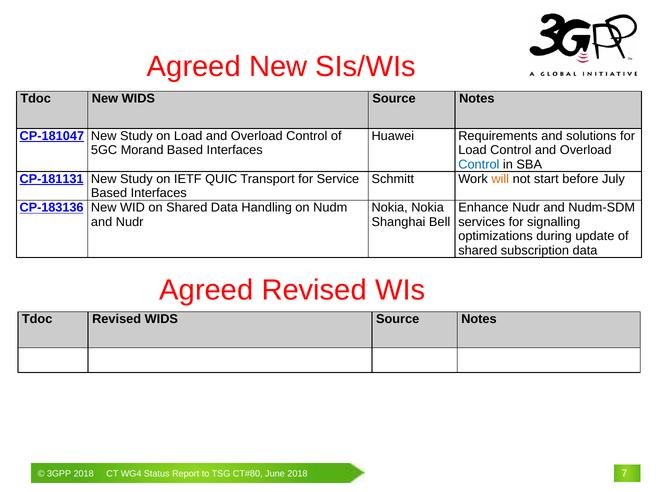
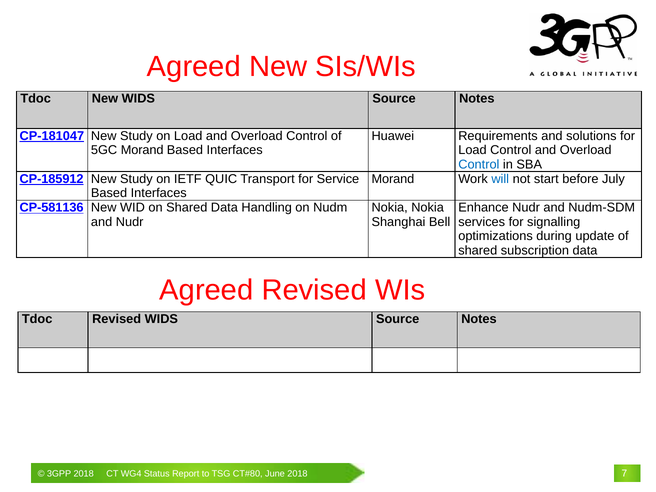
CP-181131: CP-181131 -> CP-185912
Schmitt at (393, 179): Schmitt -> Morand
will colour: orange -> blue
CP-183136: CP-183136 -> CP-581136
